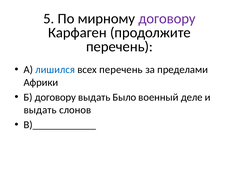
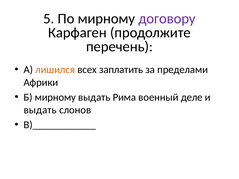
лишился colour: blue -> orange
всех перечень: перечень -> заплатить
Б договору: договору -> мирному
Было: Было -> Рима
